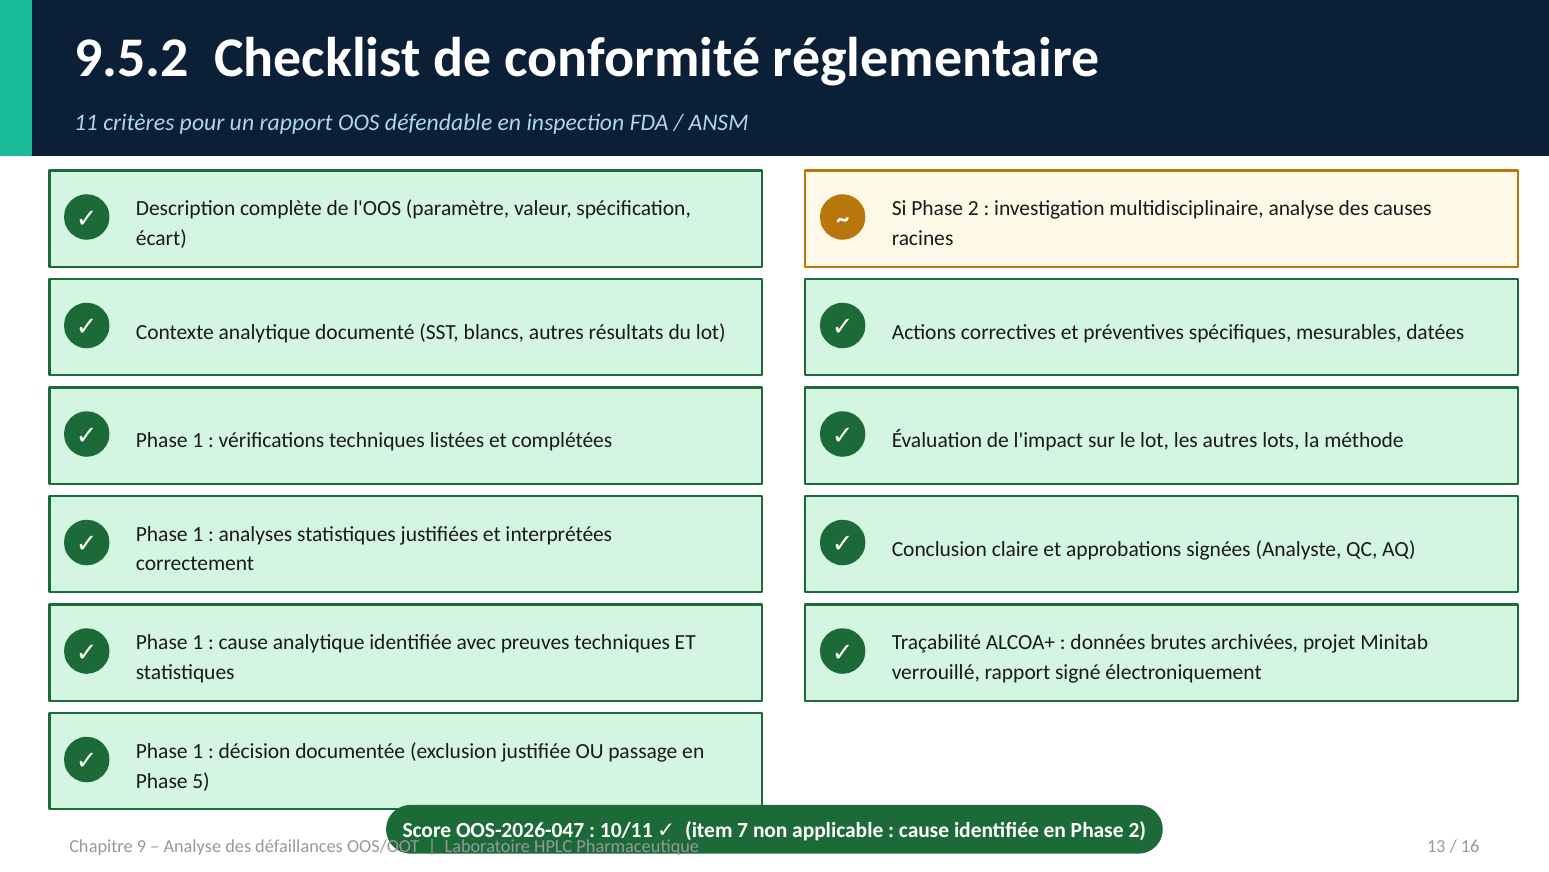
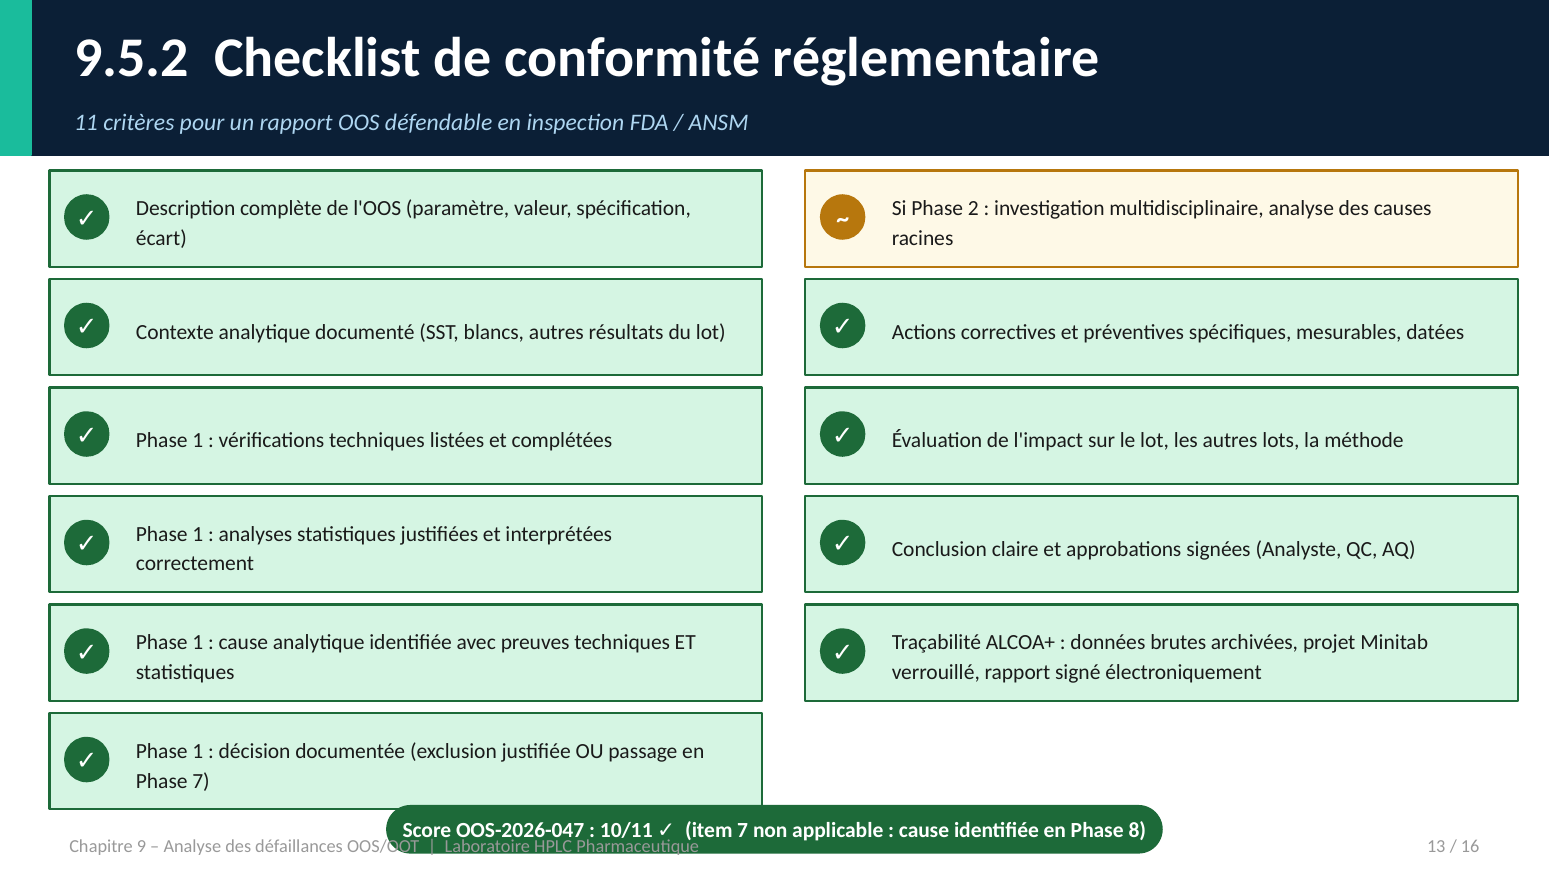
Phase 5: 5 -> 7
en Phase 2: 2 -> 8
